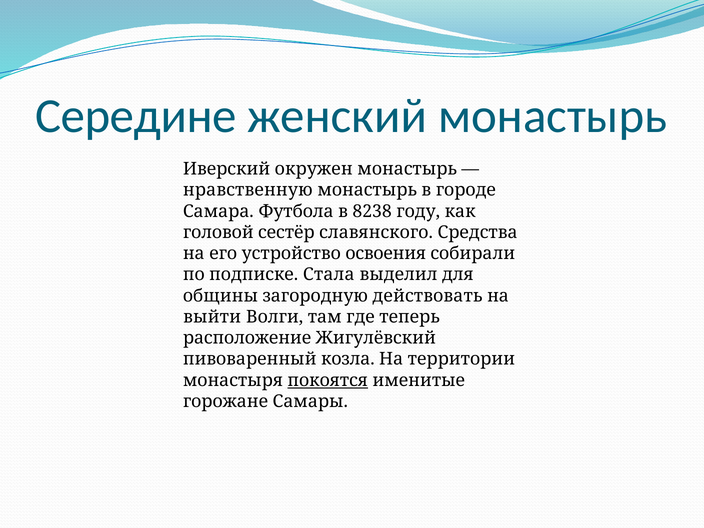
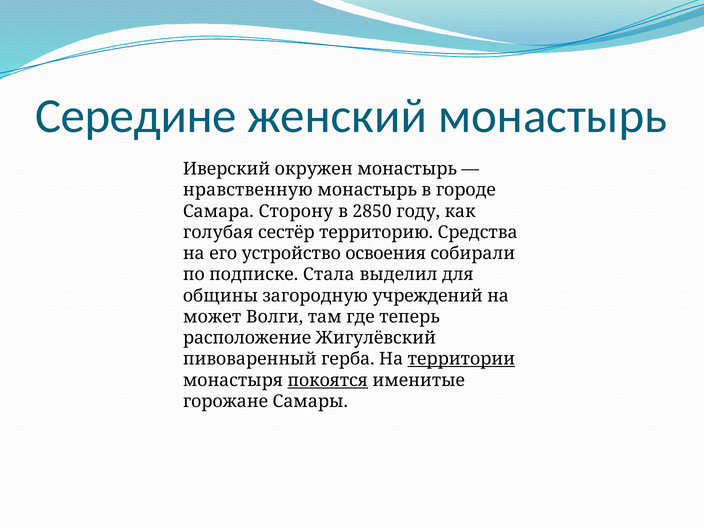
Футбола: Футбола -> Сторону
8238: 8238 -> 2850
головой: головой -> голубая
славянского: славянского -> территорию
действовать: действовать -> учреждений
выйти: выйти -> может
козла: козла -> герба
территории underline: none -> present
